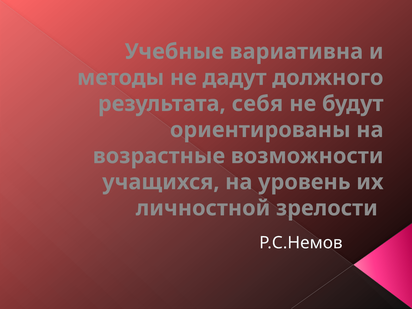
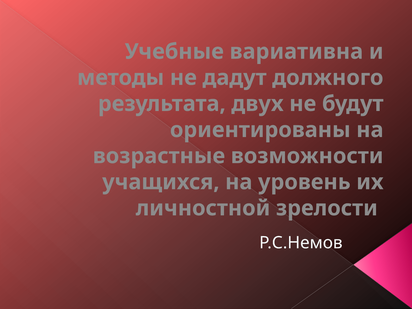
себя: себя -> двух
